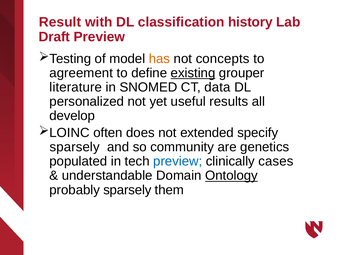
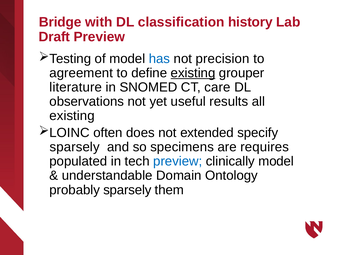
Result: Result -> Bridge
has colour: orange -> blue
concepts: concepts -> precision
data: data -> care
personalized: personalized -> observations
develop at (72, 115): develop -> existing
community: community -> specimens
genetics: genetics -> requires
clinically cases: cases -> model
Ontology underline: present -> none
